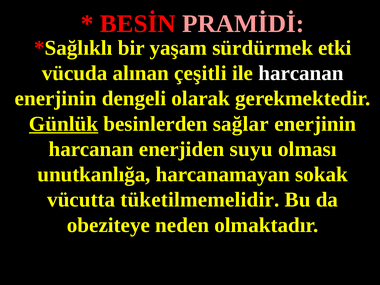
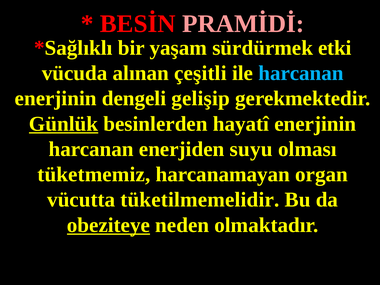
harcanan at (301, 73) colour: white -> light blue
olarak: olarak -> gelişip
sağlar: sağlar -> hayatî
unutkanlığa: unutkanlığa -> tüketmemiz
sokak: sokak -> organ
obeziteye underline: none -> present
